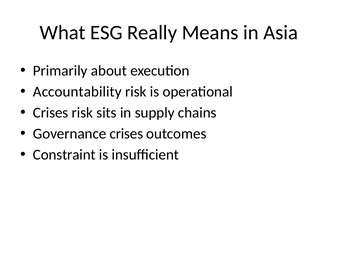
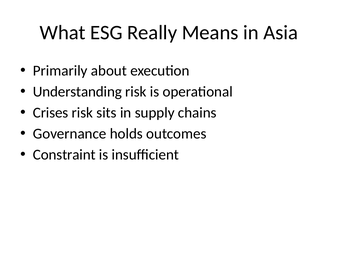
Accountability: Accountability -> Understanding
Governance crises: crises -> holds
